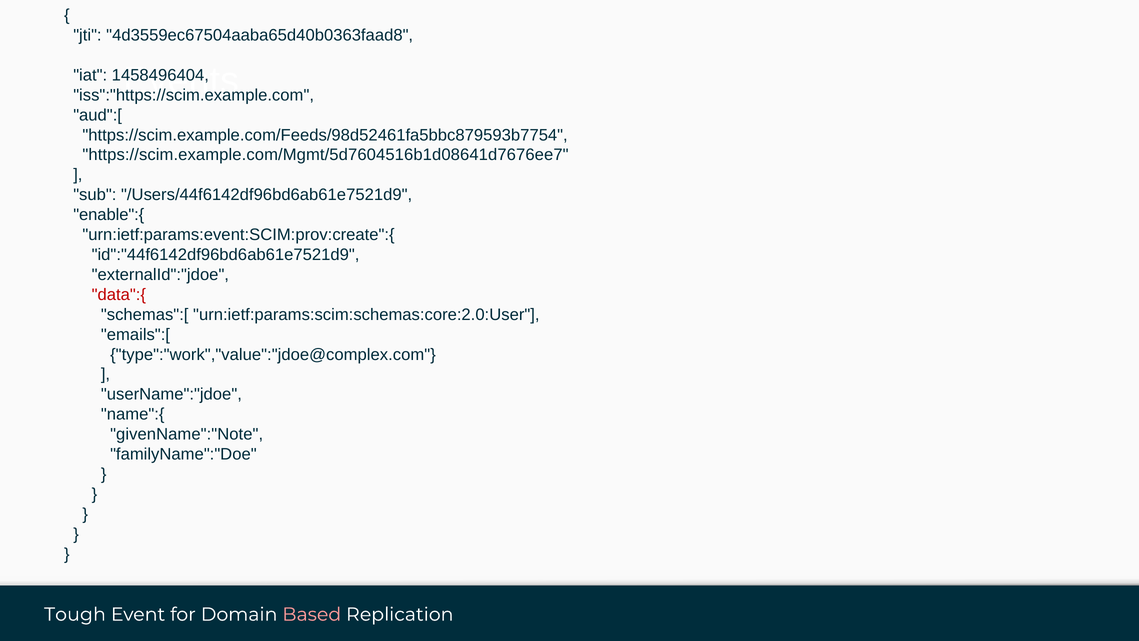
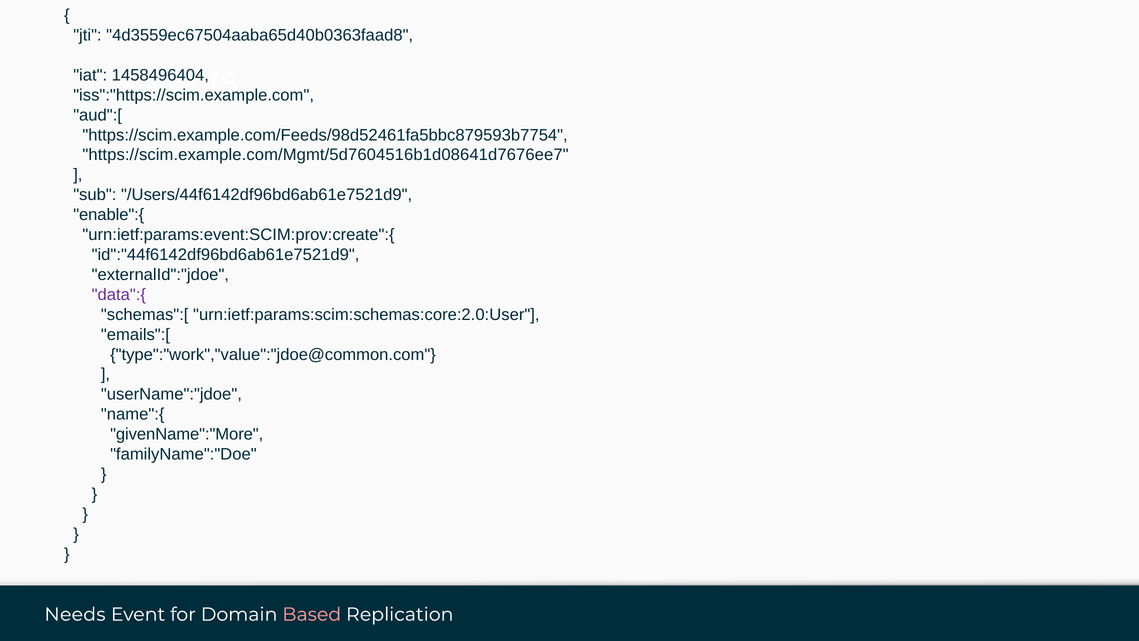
data":{ colour: red -> purple
type":"work","value":"jdoe@complex.com: type":"work","value":"jdoe@complex.com -> type":"work","value":"jdoe@common.com
givenName":"Note: givenName":"Note -> givenName":"More
Tough: Tough -> Needs
